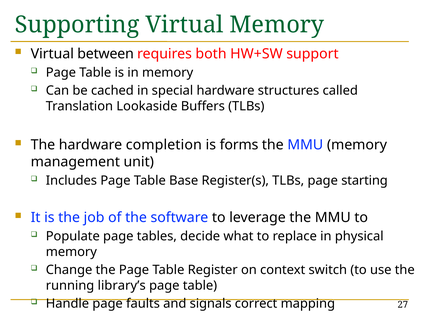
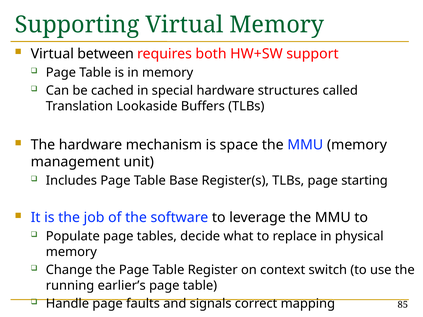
completion: completion -> mechanism
forms: forms -> space
library’s: library’s -> earlier’s
27: 27 -> 85
